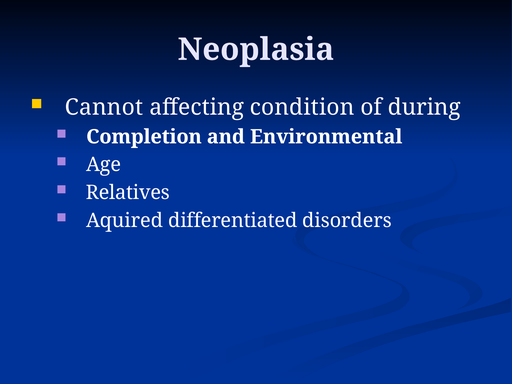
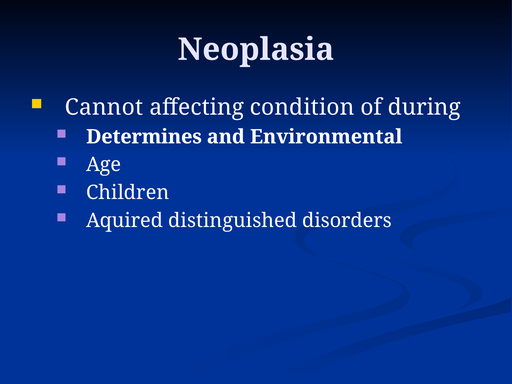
Completion: Completion -> Determines
Relatives: Relatives -> Children
differentiated: differentiated -> distinguished
